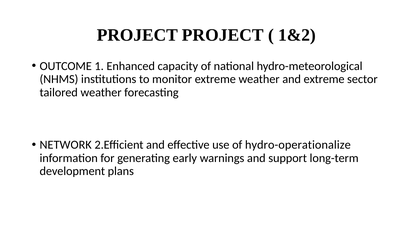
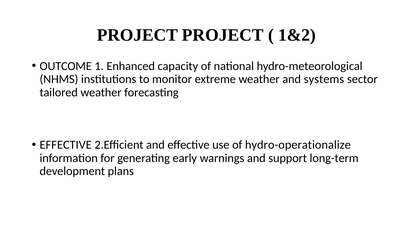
and extreme: extreme -> systems
NETWORK at (66, 145): NETWORK -> EFFECTIVE
